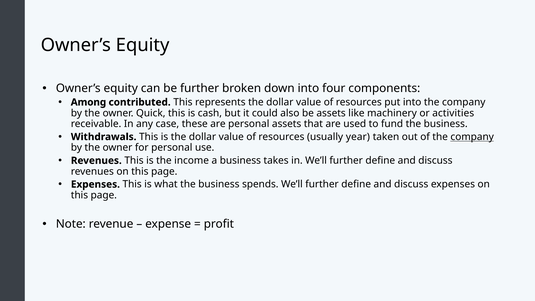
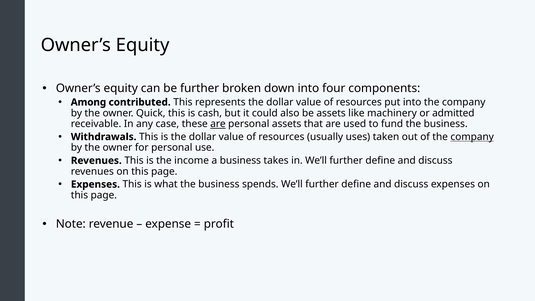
activities: activities -> admitted
are at (218, 124) underline: none -> present
year: year -> uses
